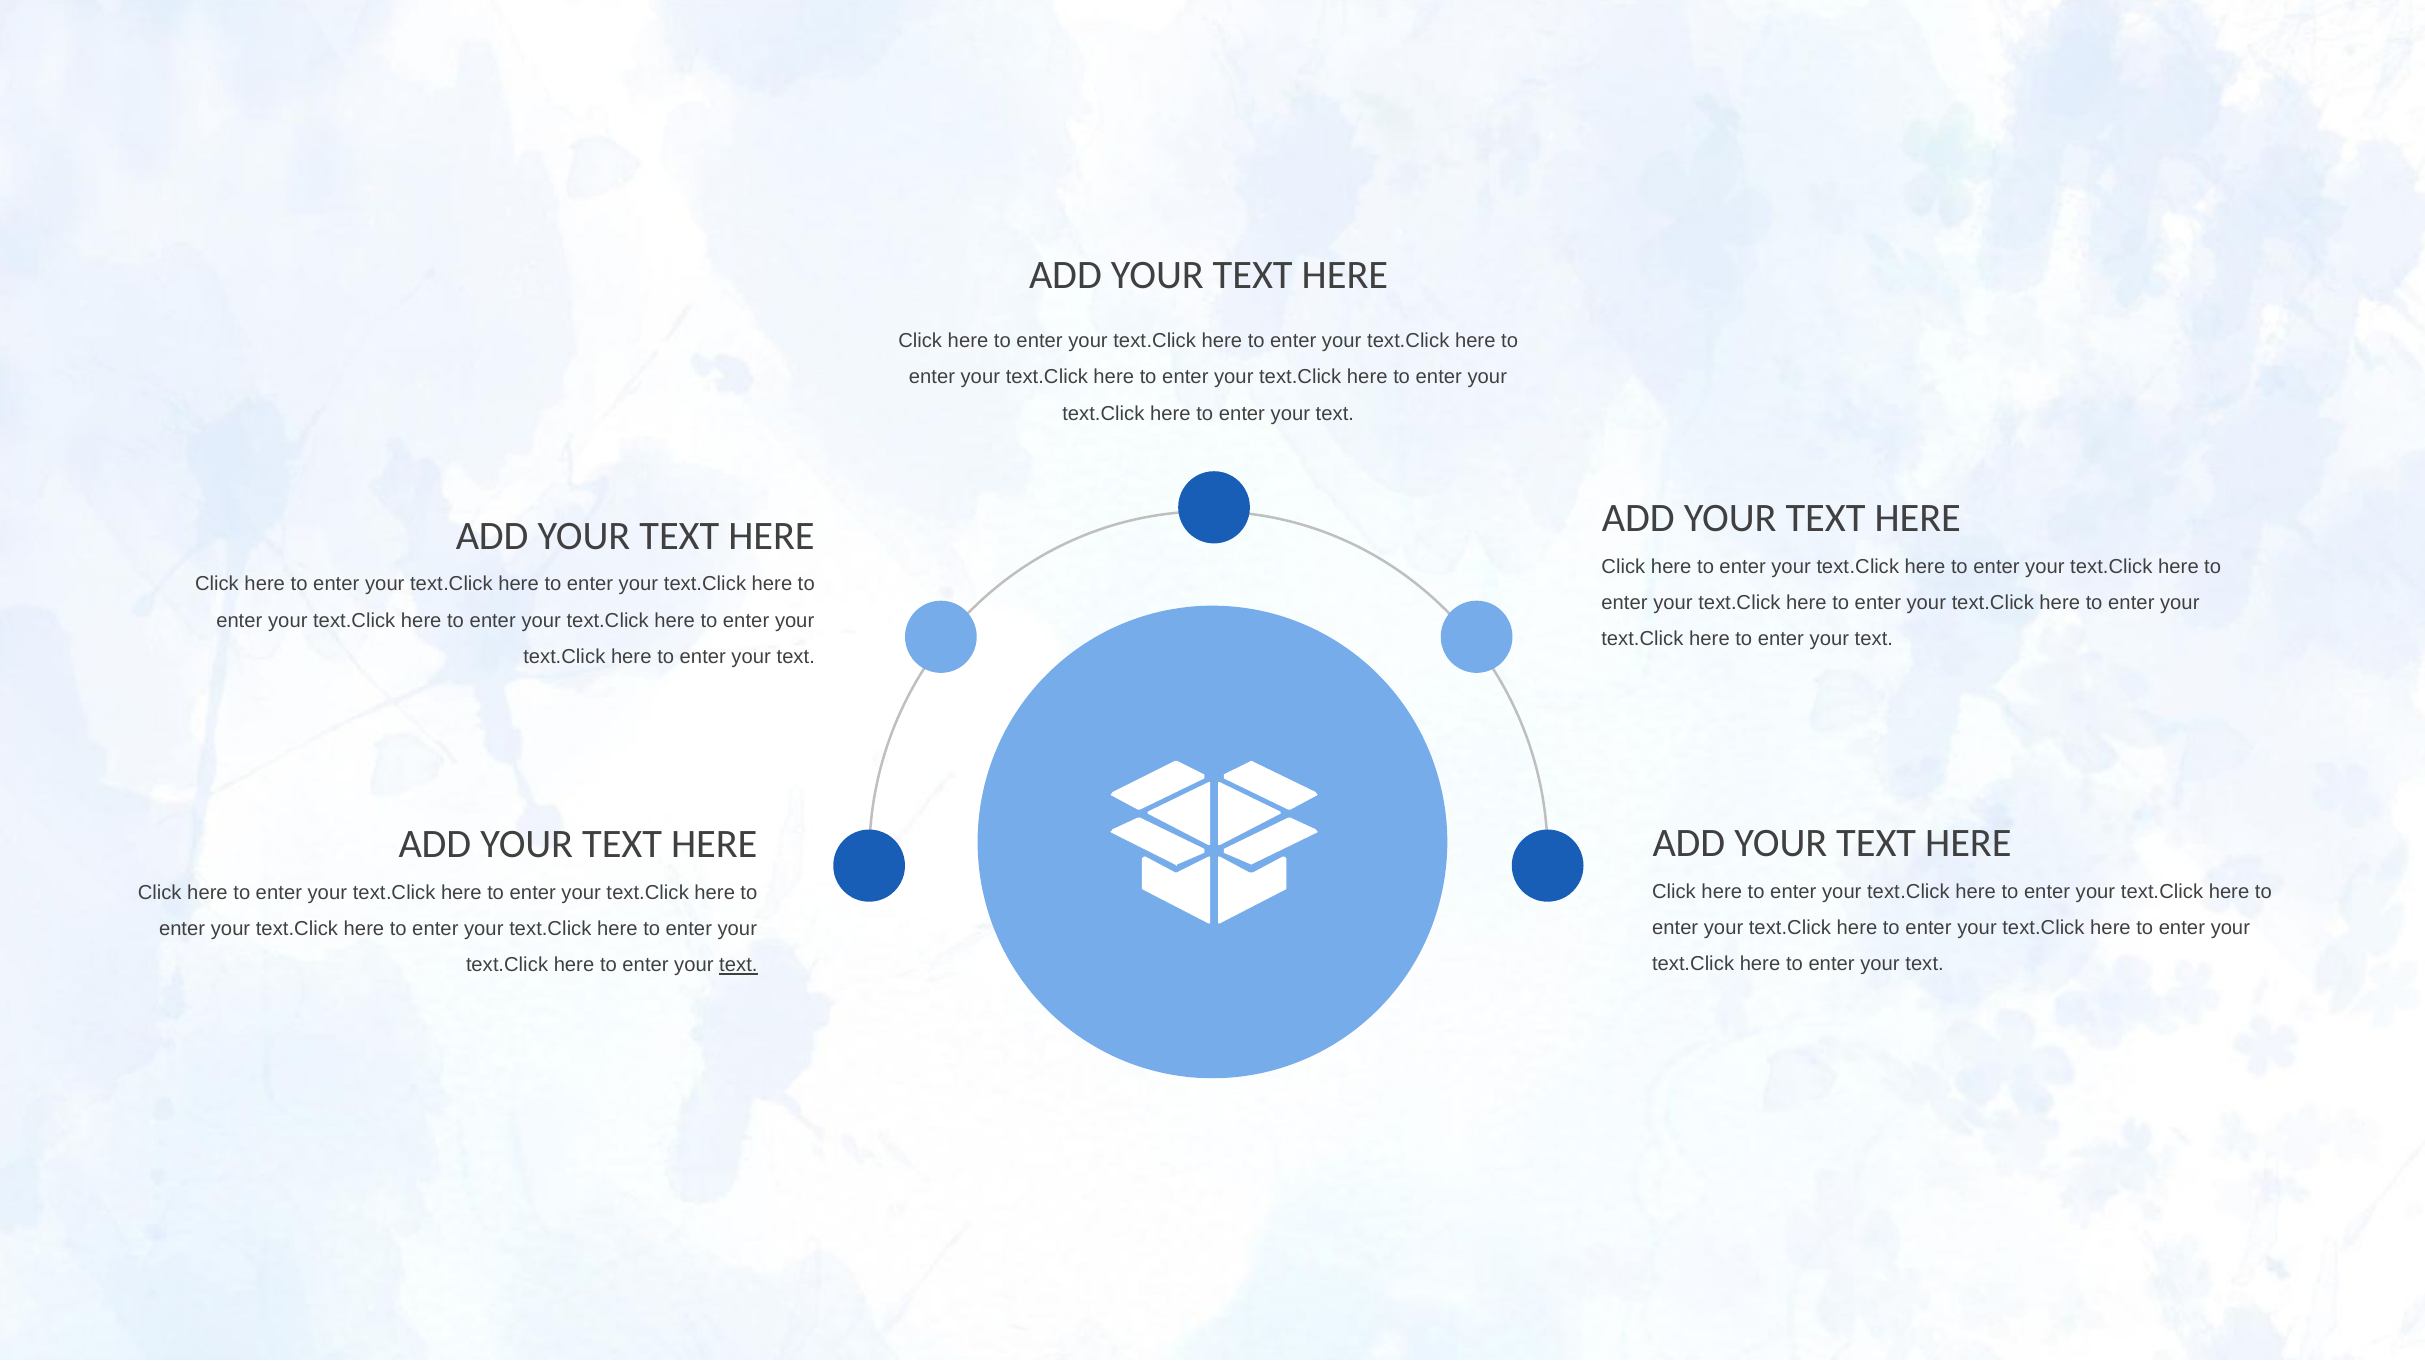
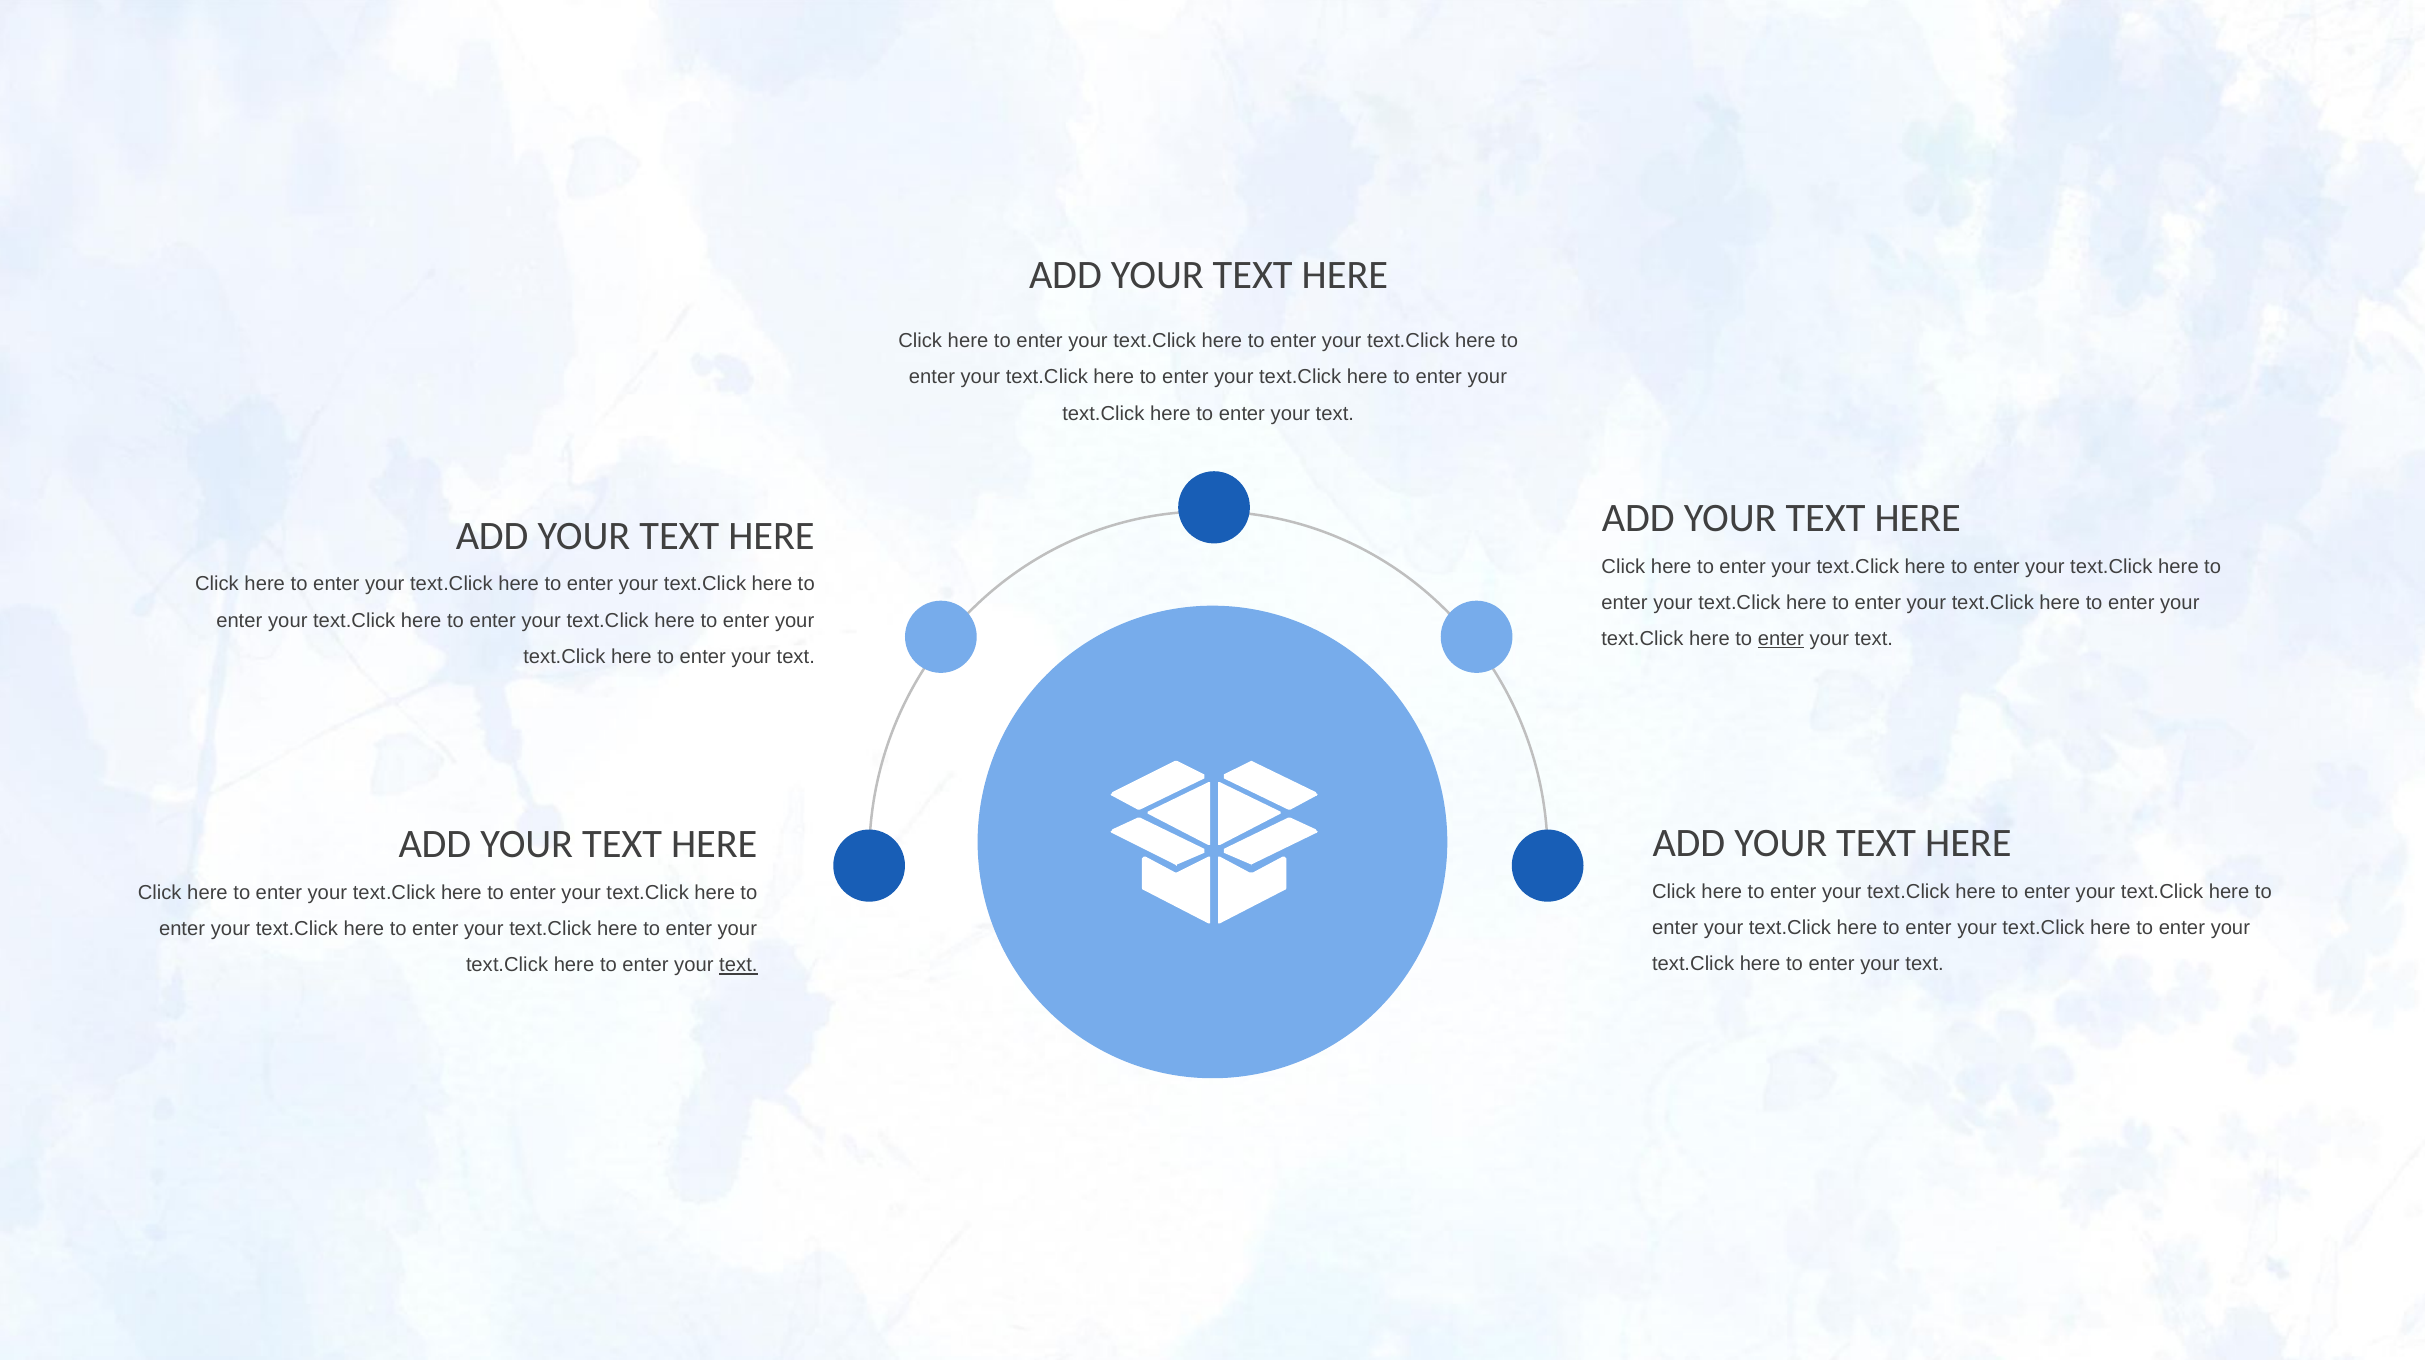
enter at (1781, 639) underline: none -> present
